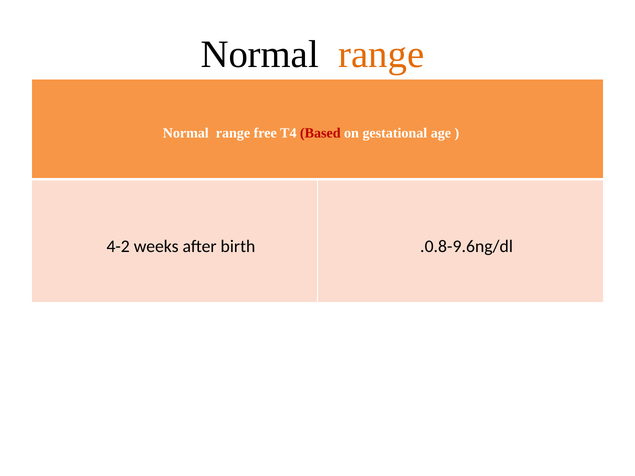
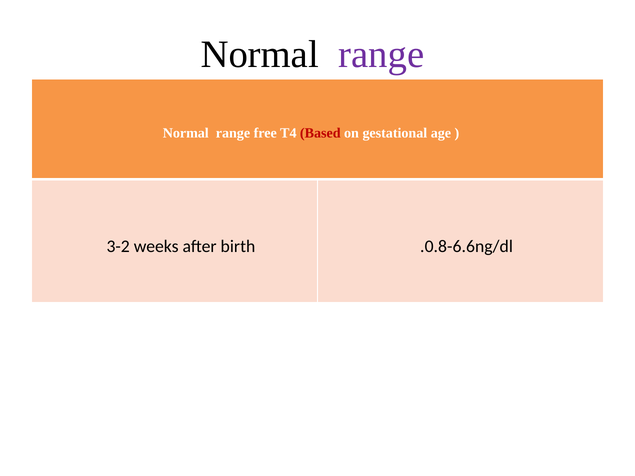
range at (381, 54) colour: orange -> purple
4-2: 4-2 -> 3-2
.0.8-9.6ng/dl: .0.8-9.6ng/dl -> .0.8-6.6ng/dl
